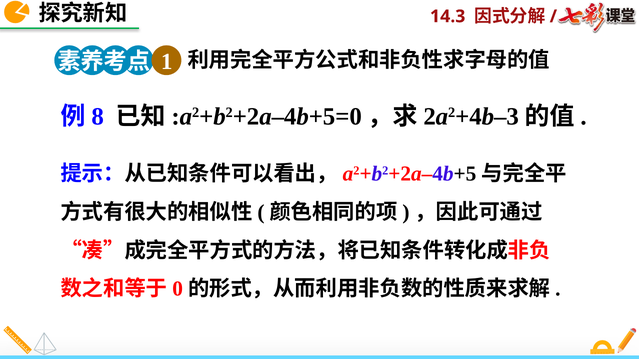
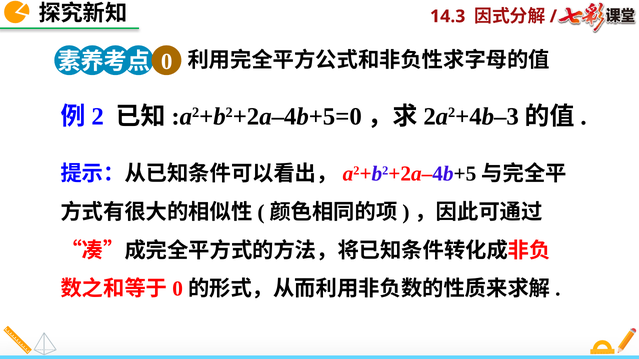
1: 1 -> 0
8: 8 -> 2
